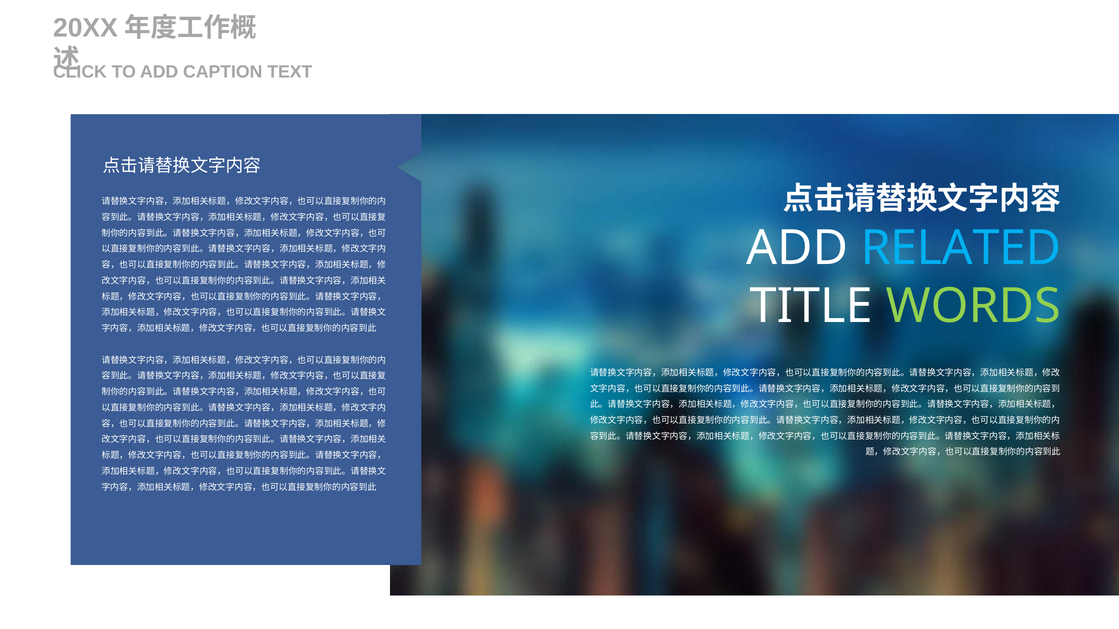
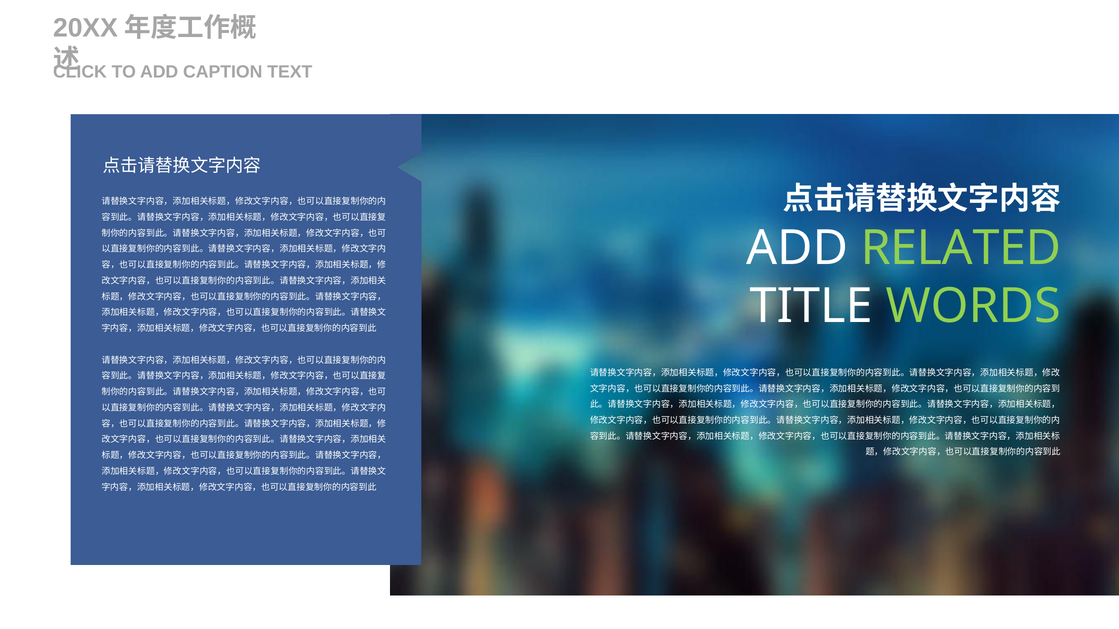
RELATED colour: light blue -> light green
